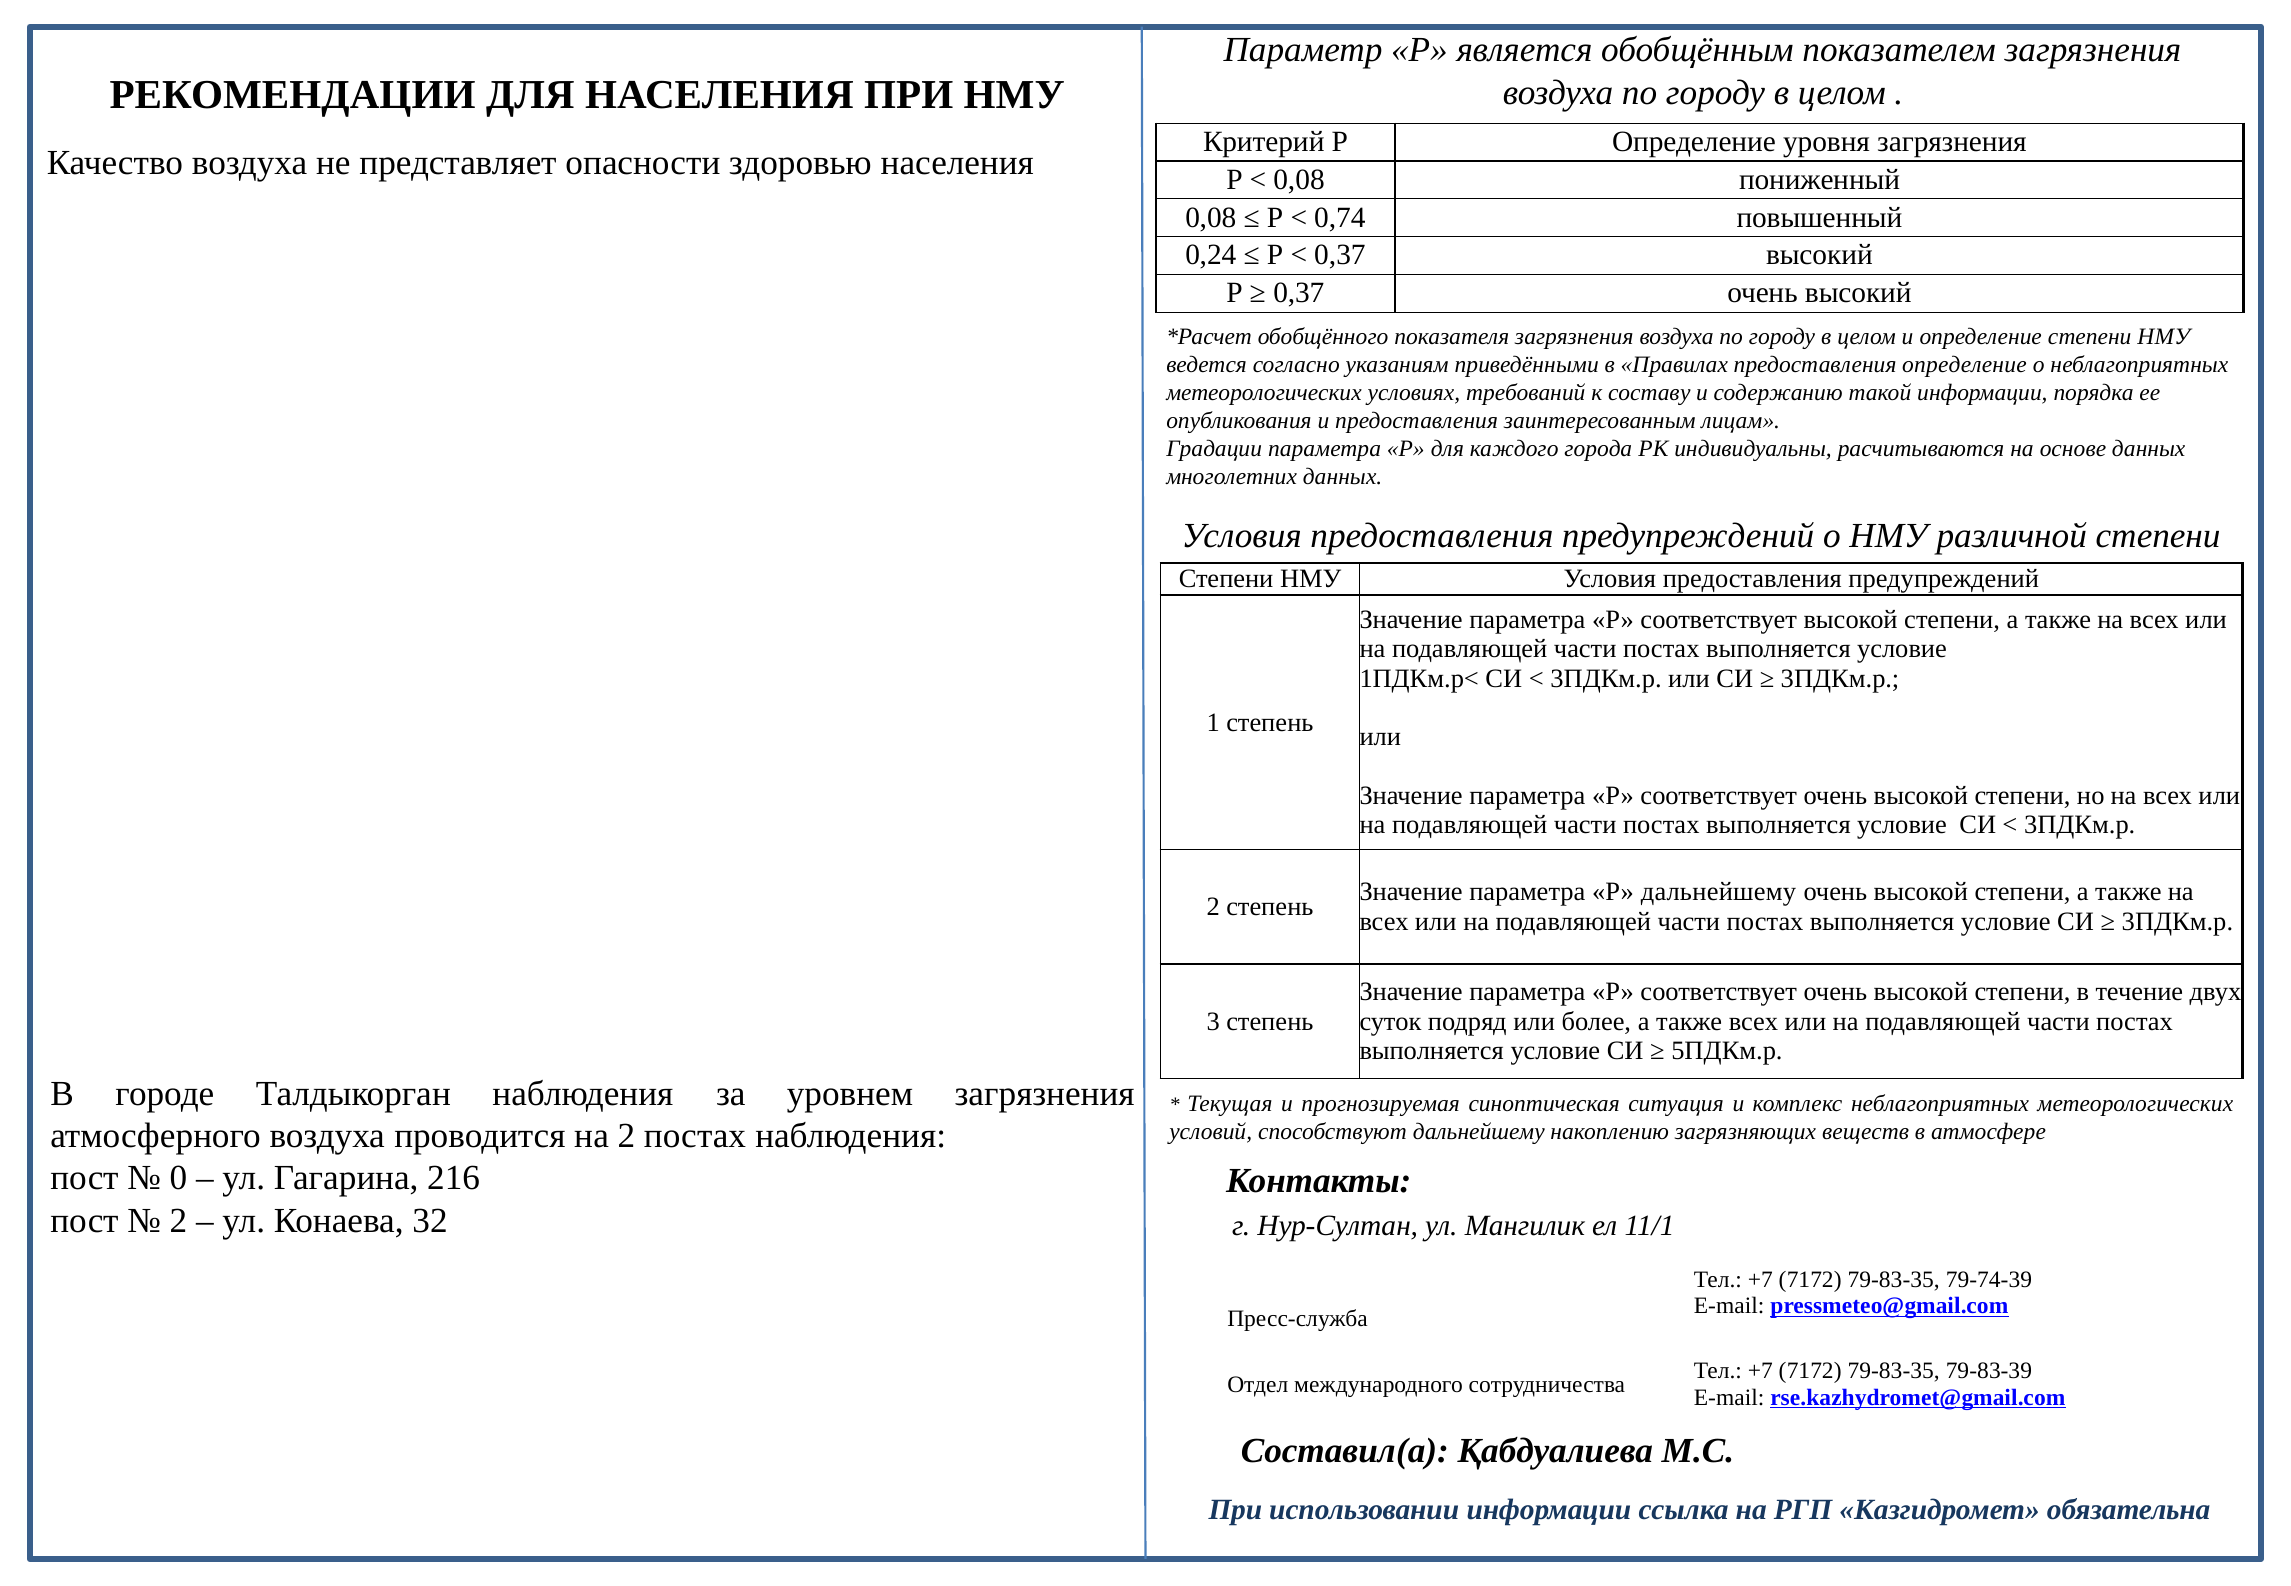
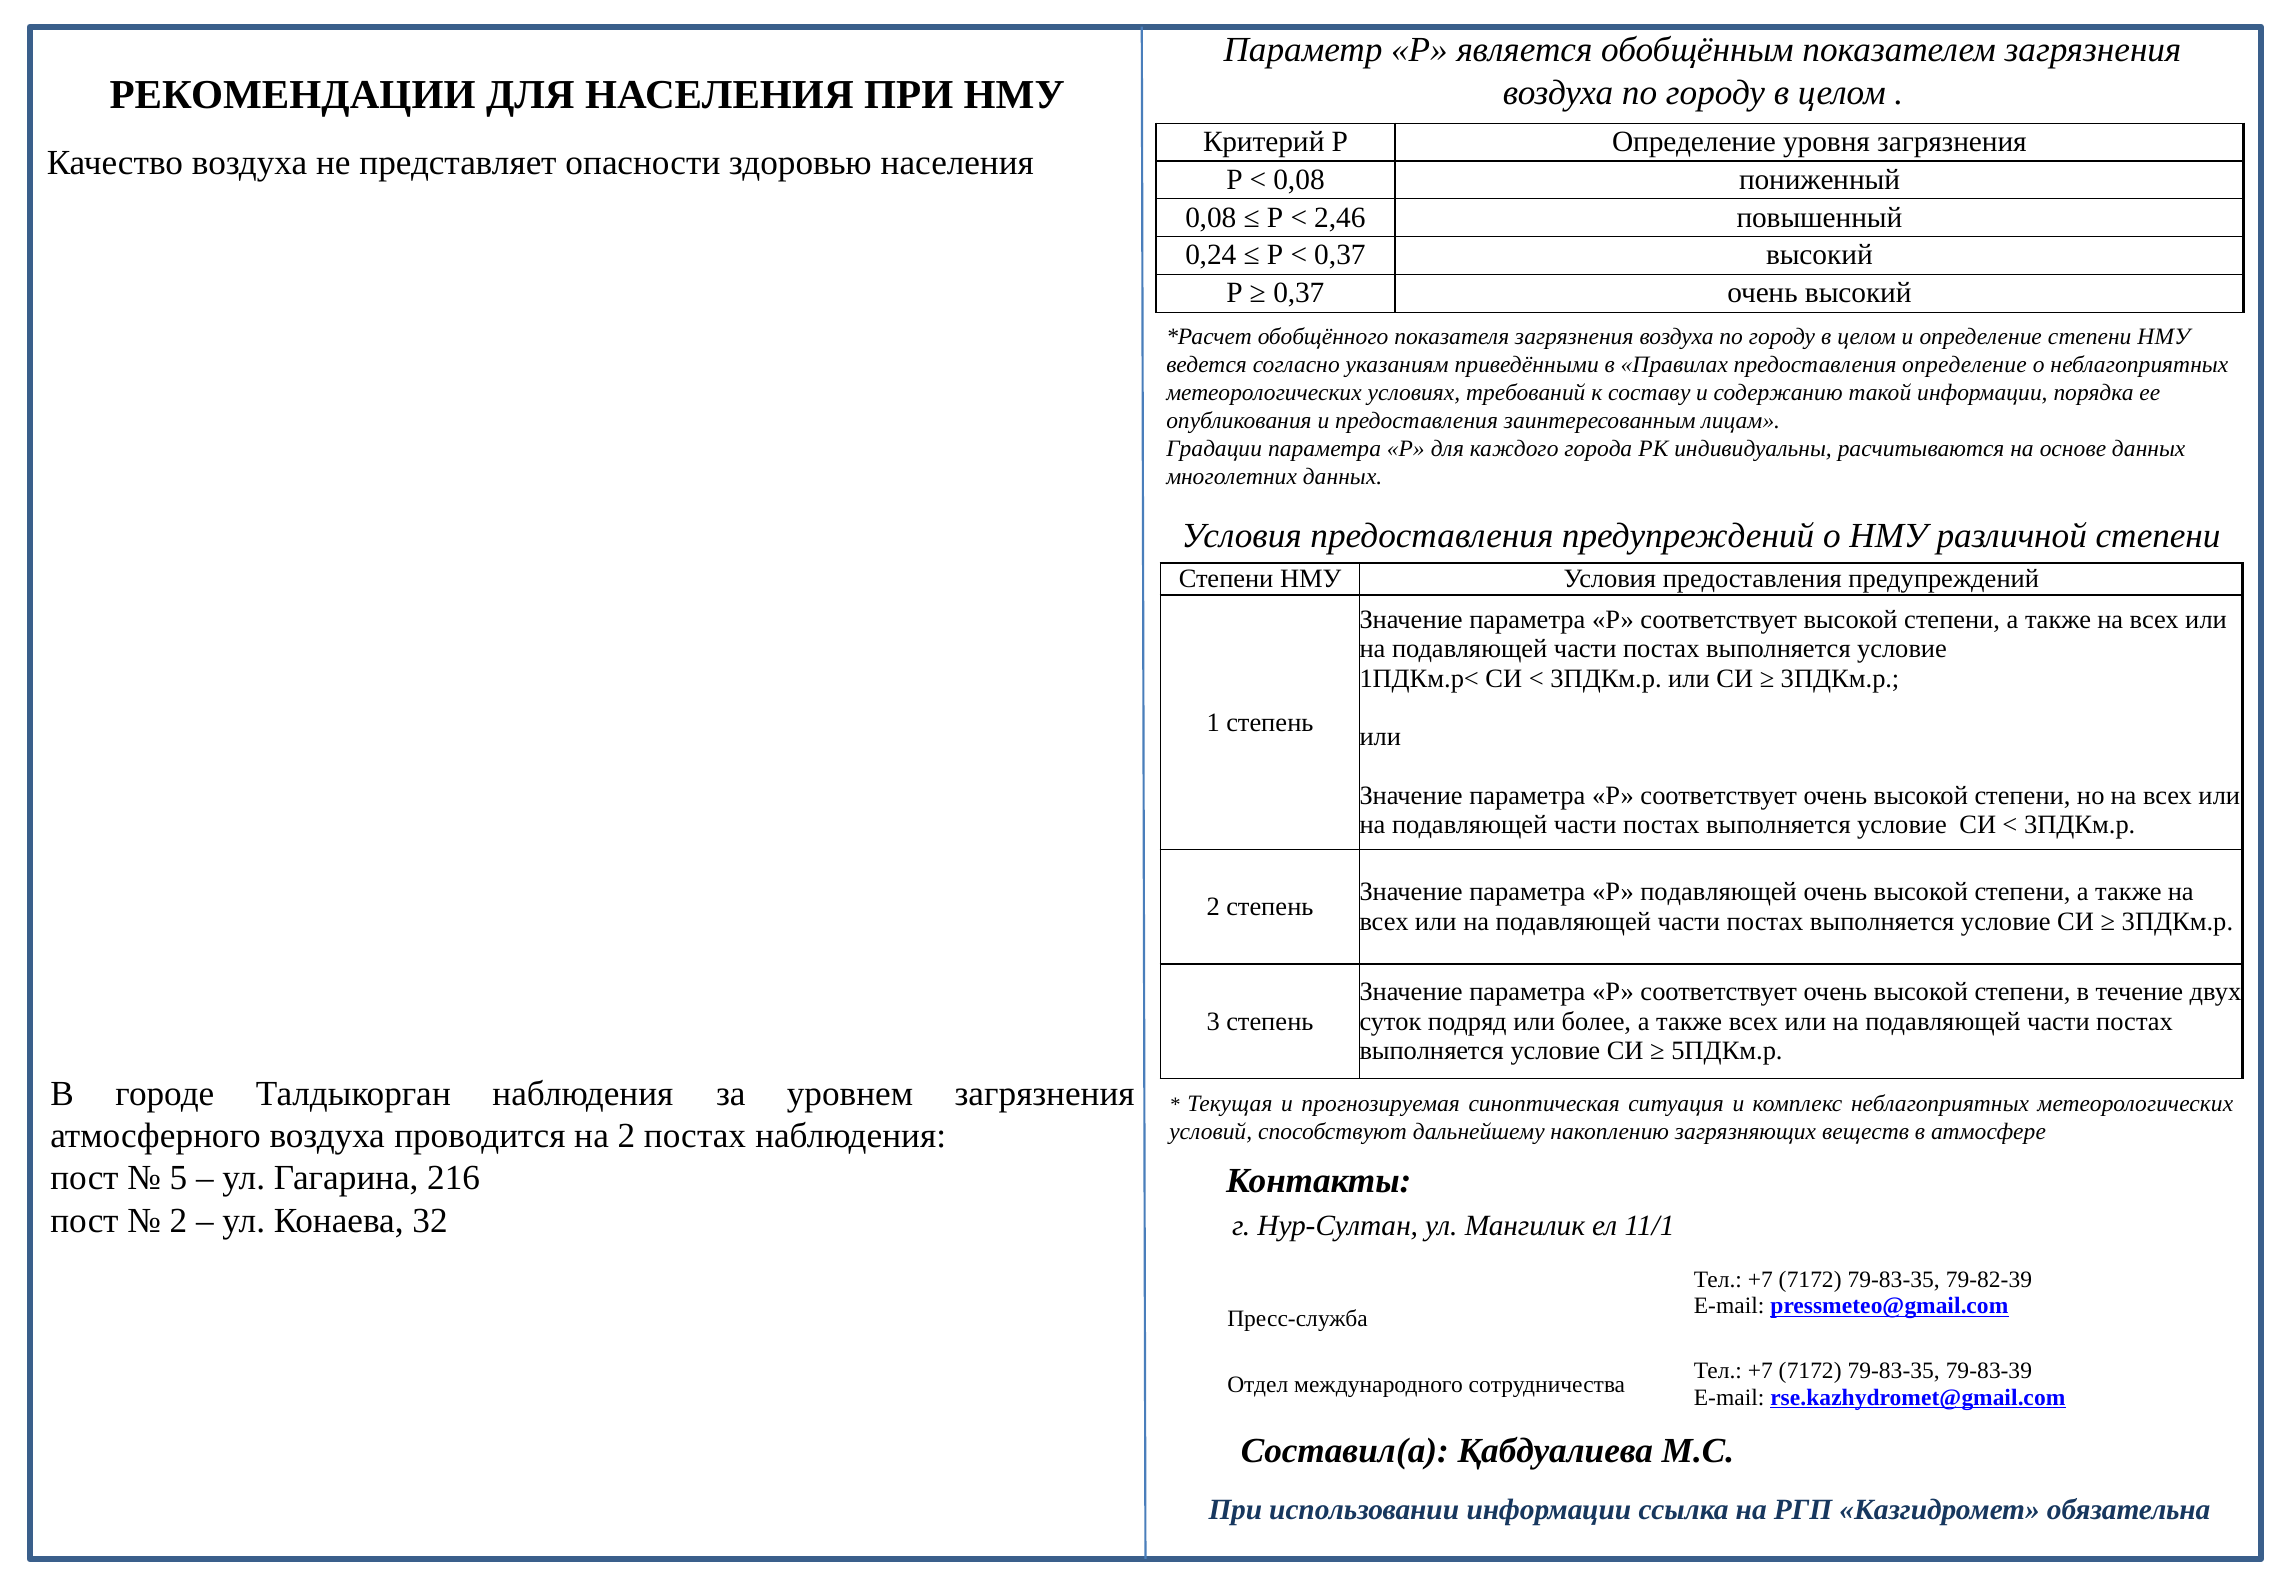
0,74: 0,74 -> 2,46
Р дальнейшему: дальнейшему -> подавляющей
0: 0 -> 5
79-74-39: 79-74-39 -> 79-82-39
